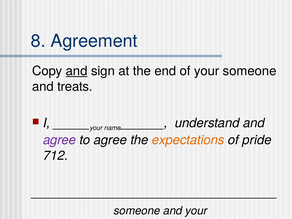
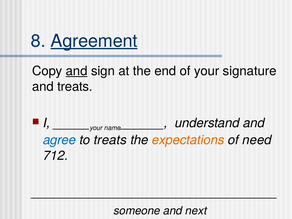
Agreement underline: none -> present
your someone: someone -> signature
agree at (59, 140) colour: purple -> blue
to agree: agree -> treats
pride: pride -> need
and your: your -> next
